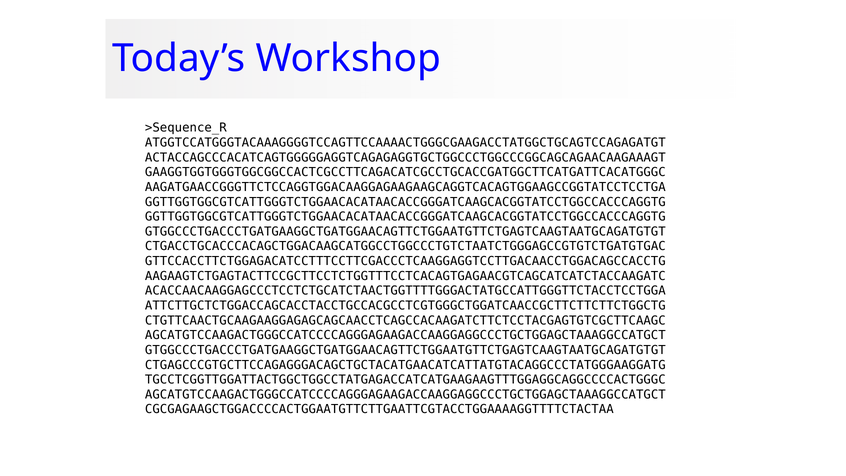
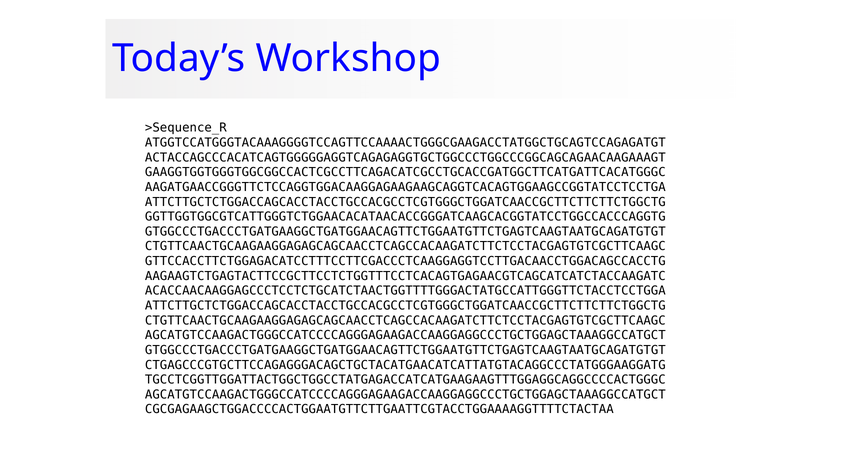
GGTTGGTGGCGTCATTGGGTCTGGAACACATAACACCGGGATCAAGCACGGTATCCTGGCCACCCAGGTG at (405, 202): GGTTGGTGGCGTCATTGGGTCTGGAACACATAACACCGGGATCAAGCACGGTATCCTGGCCACCCAGGTG -> ATTCTTGCTCTGGACCAGCACCTACCTGCCACGCCTCGTGGGCTGGATCAACCGCTTCTTCTTCTGGCTG
CTGACCTGCACCCACAGCTGGACAAGCATGGCCTGGCCCTGTCTAATCTGGGAGCCGTGTCTGATGTGAC at (405, 246): CTGACCTGCACCCACAGCTGGACAAGCATGGCCTGGCCCTGTCTAATCTGGGAGCCGTGTCTGATGTGAC -> CTGTTCAACTGCAAGAAGGAGAGCAGCAACCTCAGCCACAAGATCTTCTCCTACGAGTGTCGCTTCAAGC
